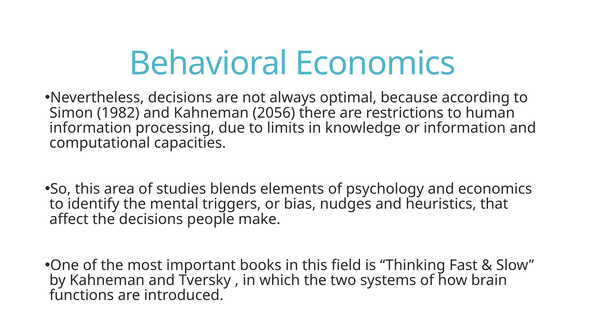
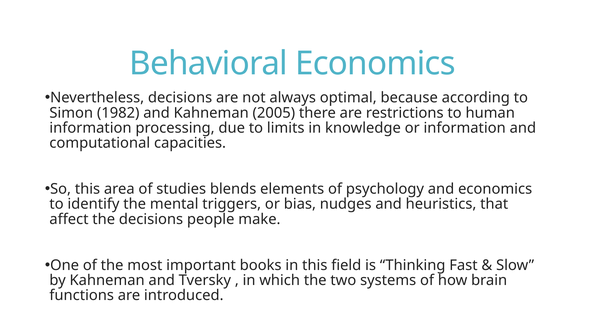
2056: 2056 -> 2005
